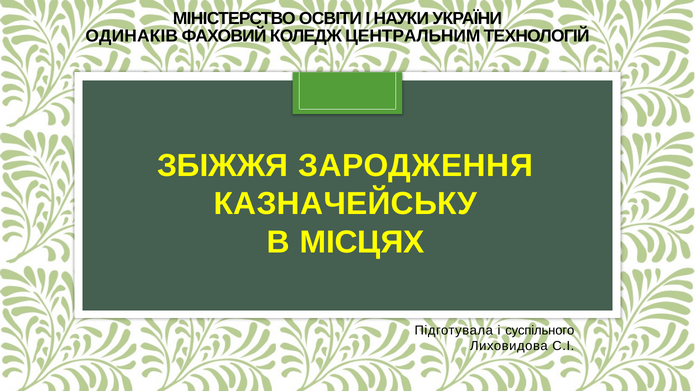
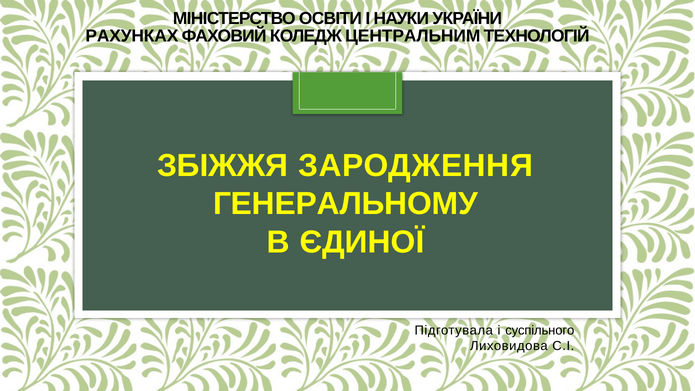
ОДИНАКІВ: ОДИНАКІВ -> РАХУНКАХ
КАЗНАЧЕЙСЬКУ: КАЗНАЧЕЙСЬКУ -> ГЕНЕРАЛЬНОМУ
МІСЦЯХ: МІСЦЯХ -> ЄДИНОЇ
